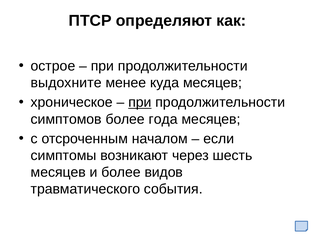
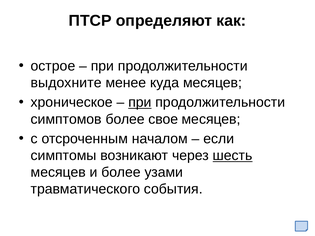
года: года -> свое
шесть underline: none -> present
видов: видов -> узами
